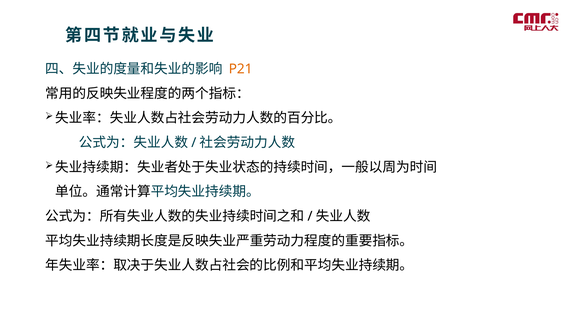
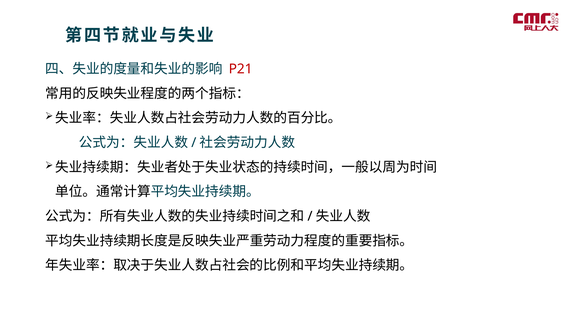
P21 colour: orange -> red
